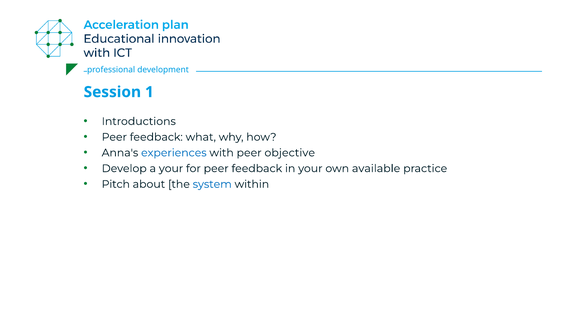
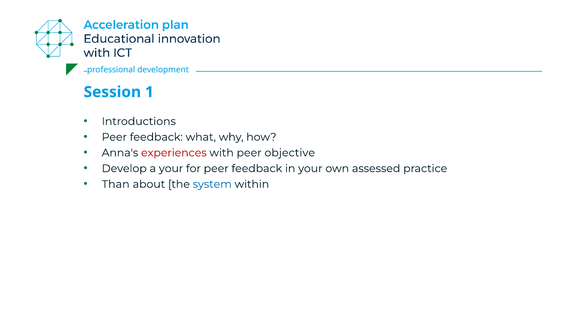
experiences colour: blue -> red
available: available -> assessed
Pitch: Pitch -> Than
